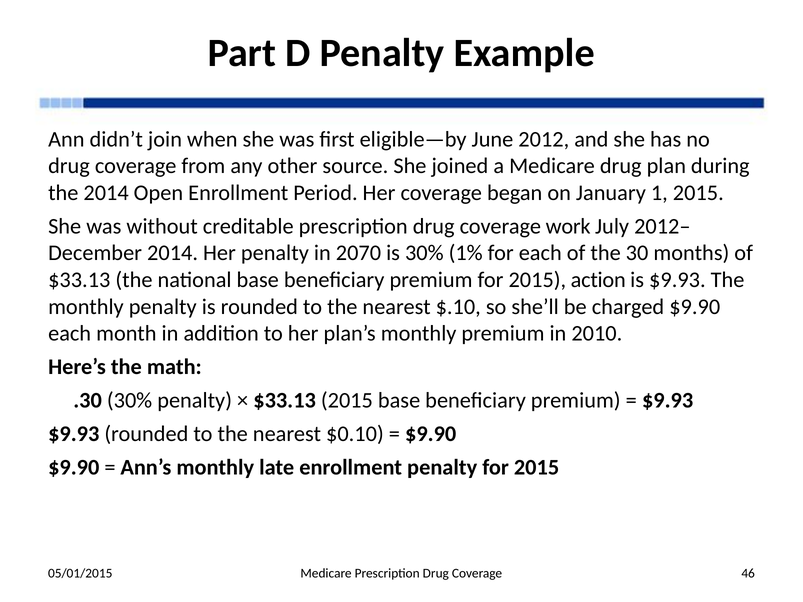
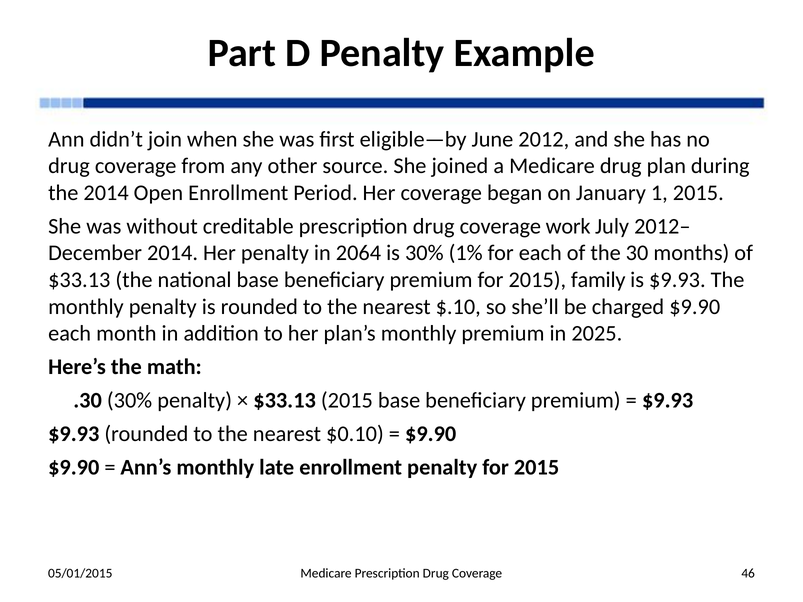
2070: 2070 -> 2064
action: action -> family
2010: 2010 -> 2025
